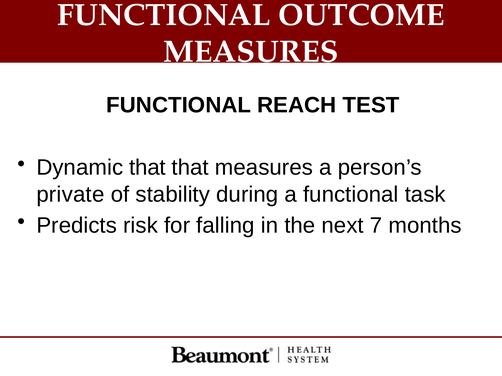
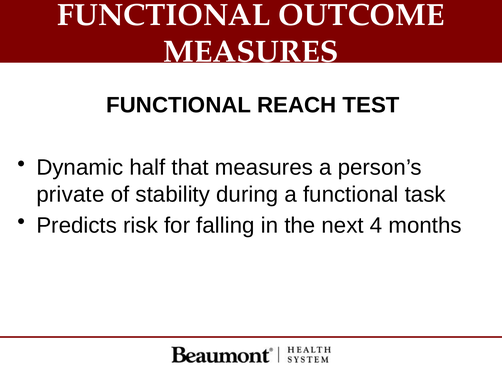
Dynamic that: that -> half
7: 7 -> 4
